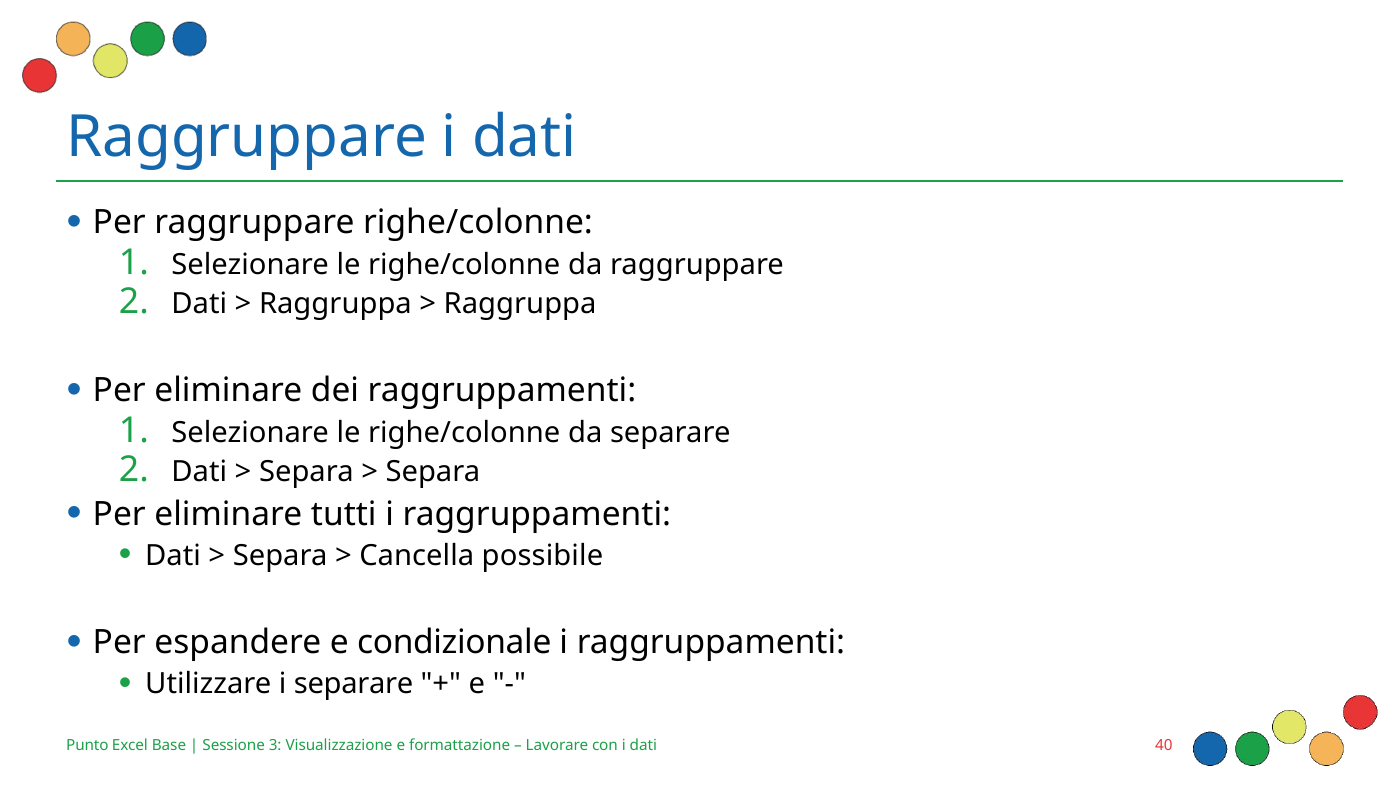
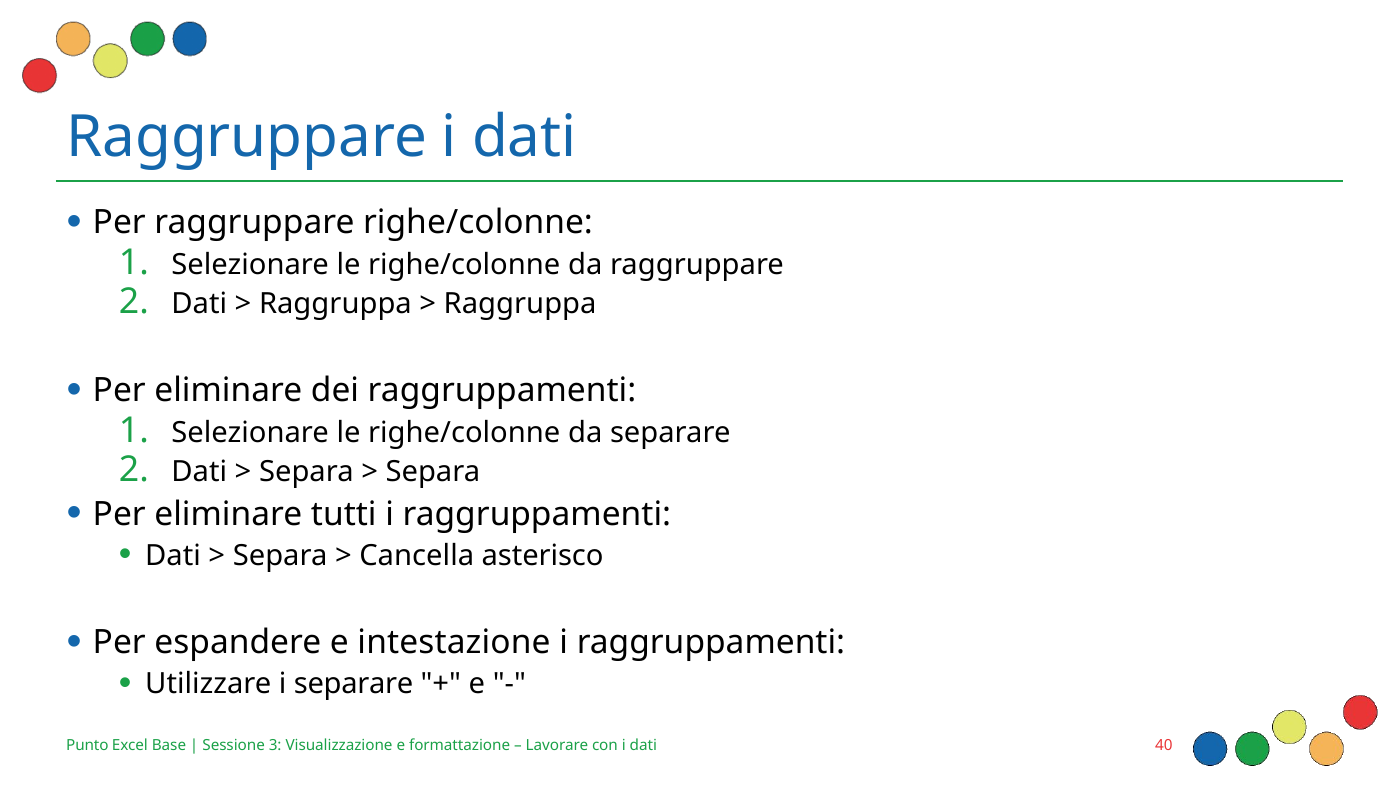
possibile: possibile -> asterisco
condizionale: condizionale -> intestazione
